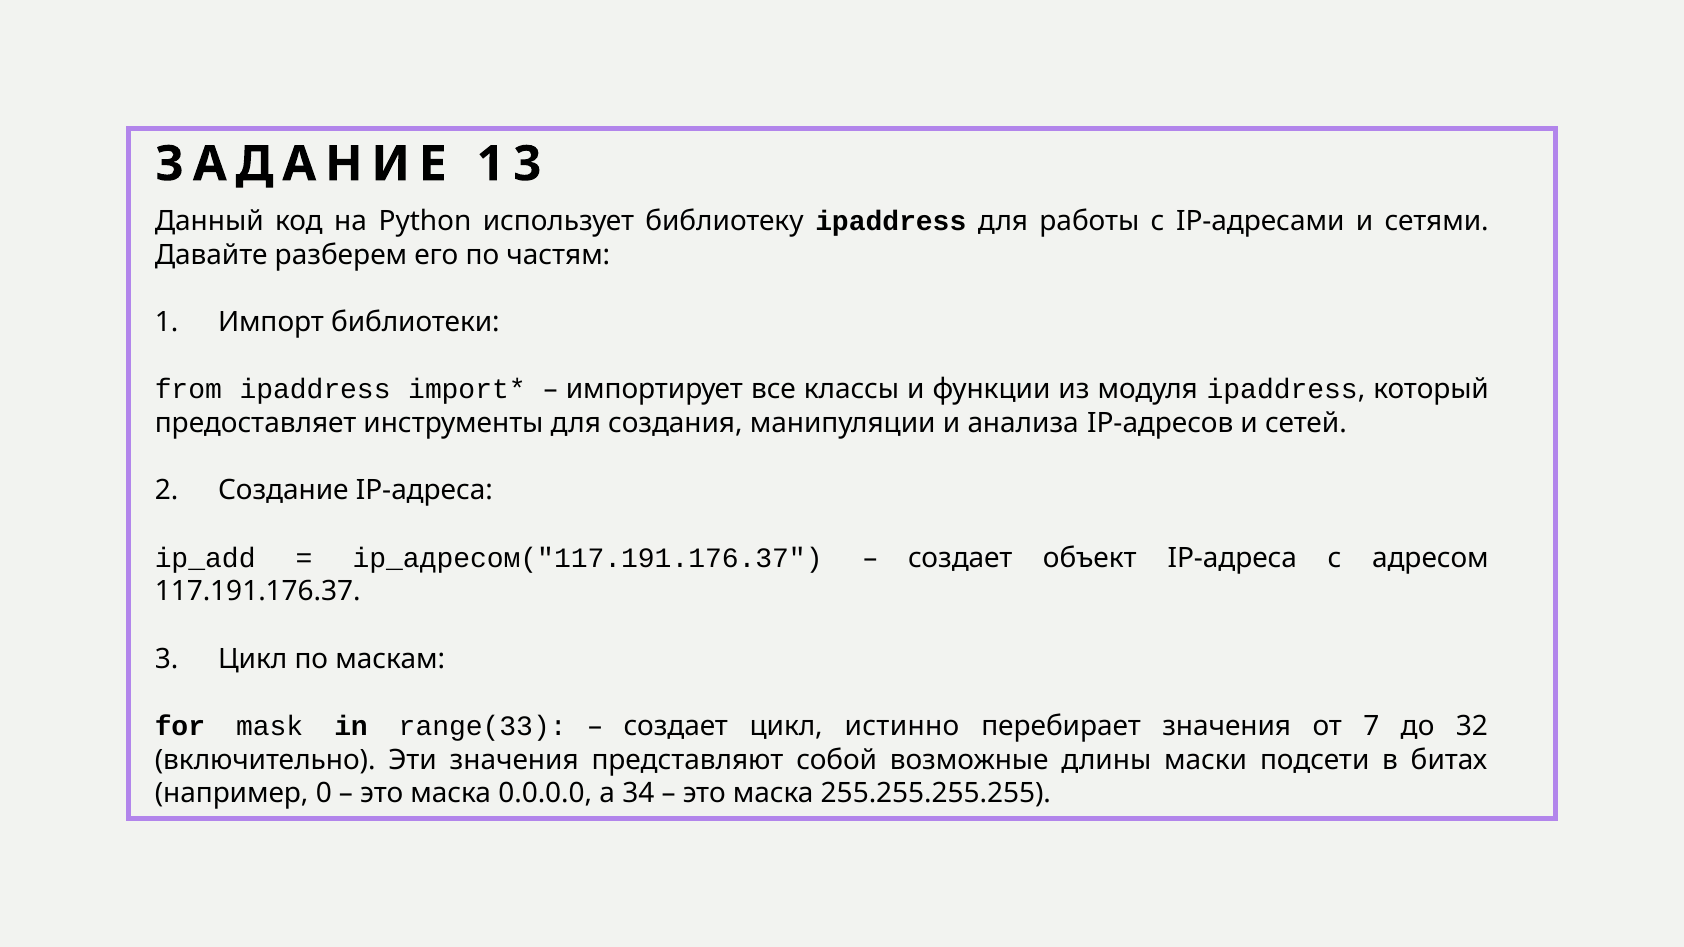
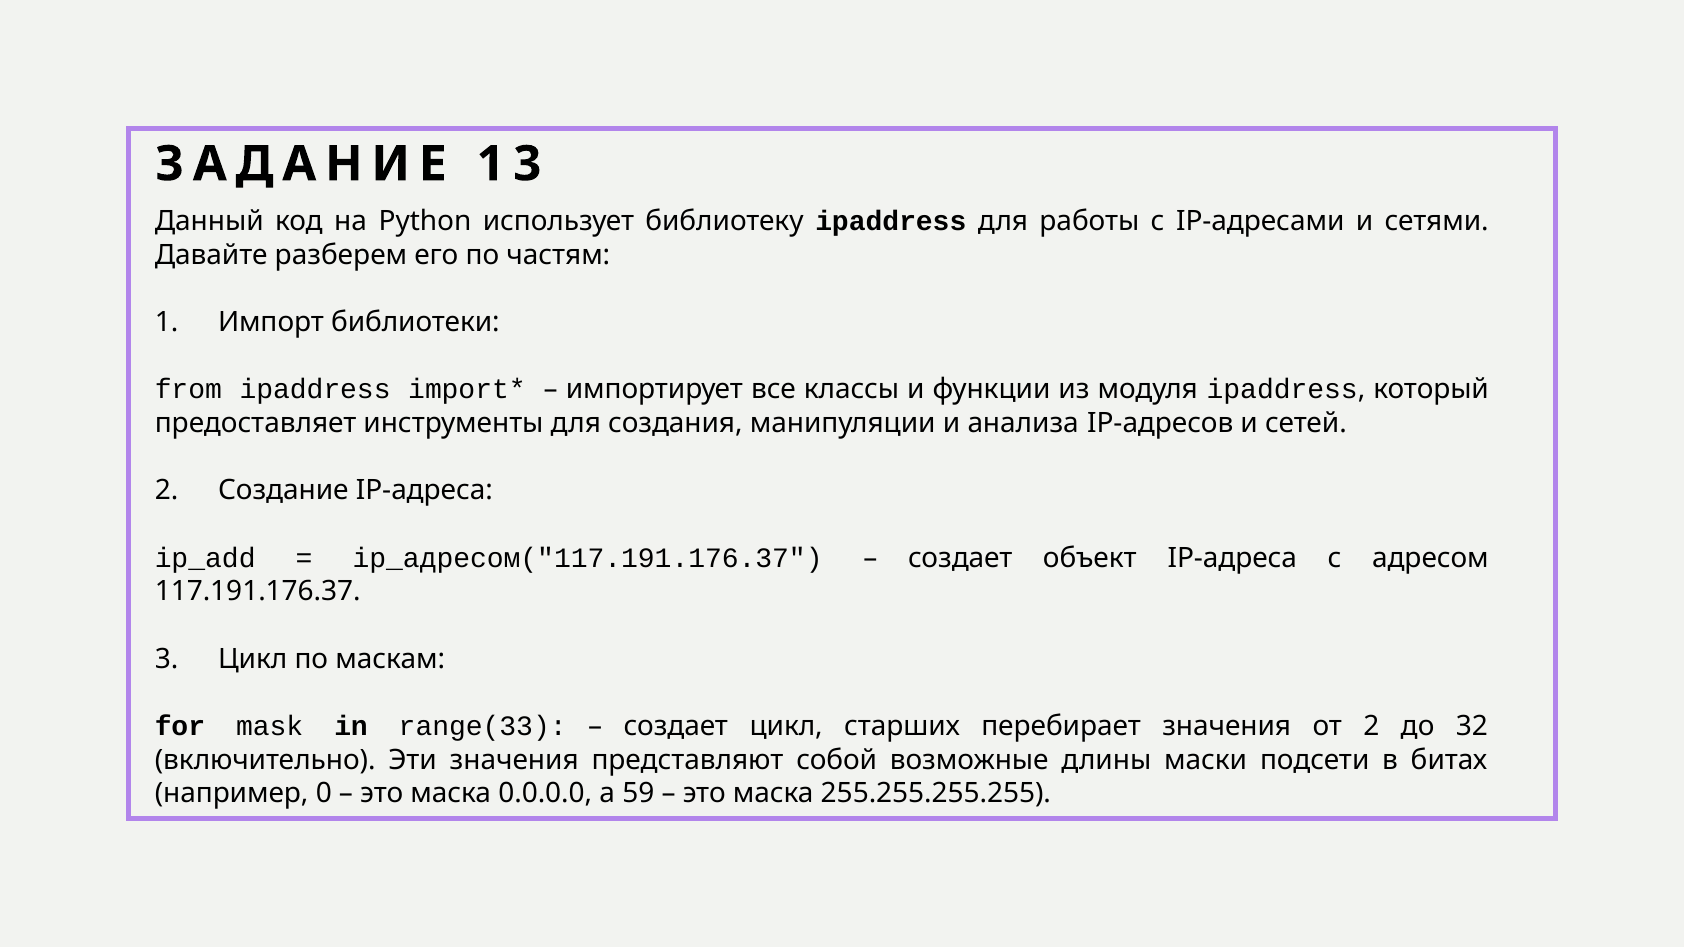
истинно: истинно -> старших
от 7: 7 -> 2
34: 34 -> 59
